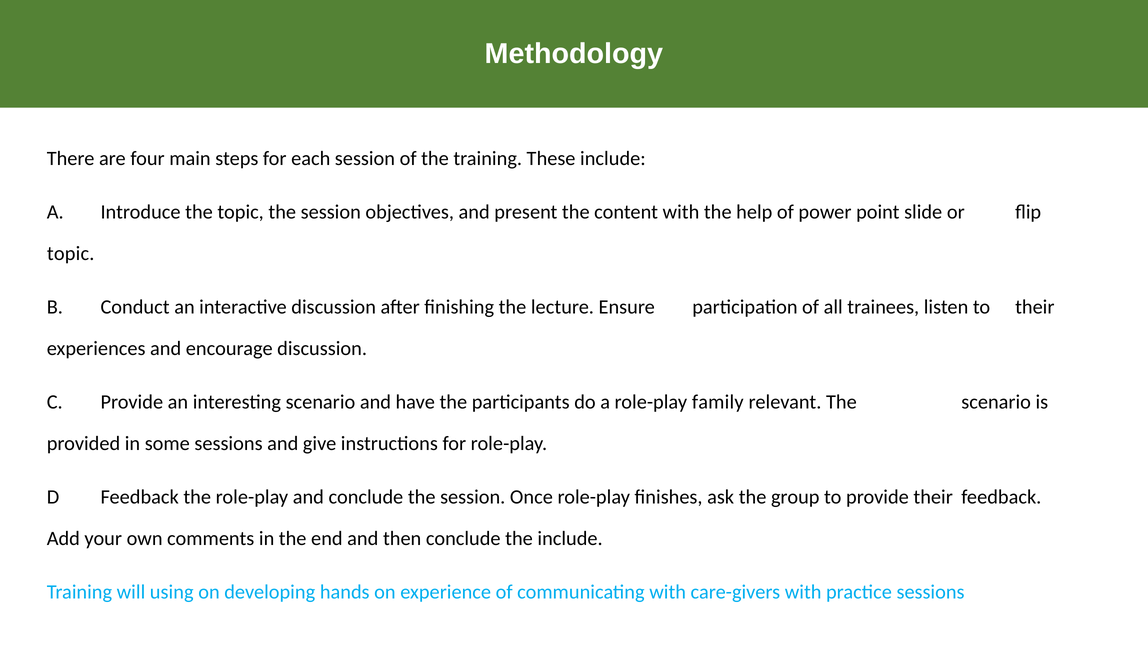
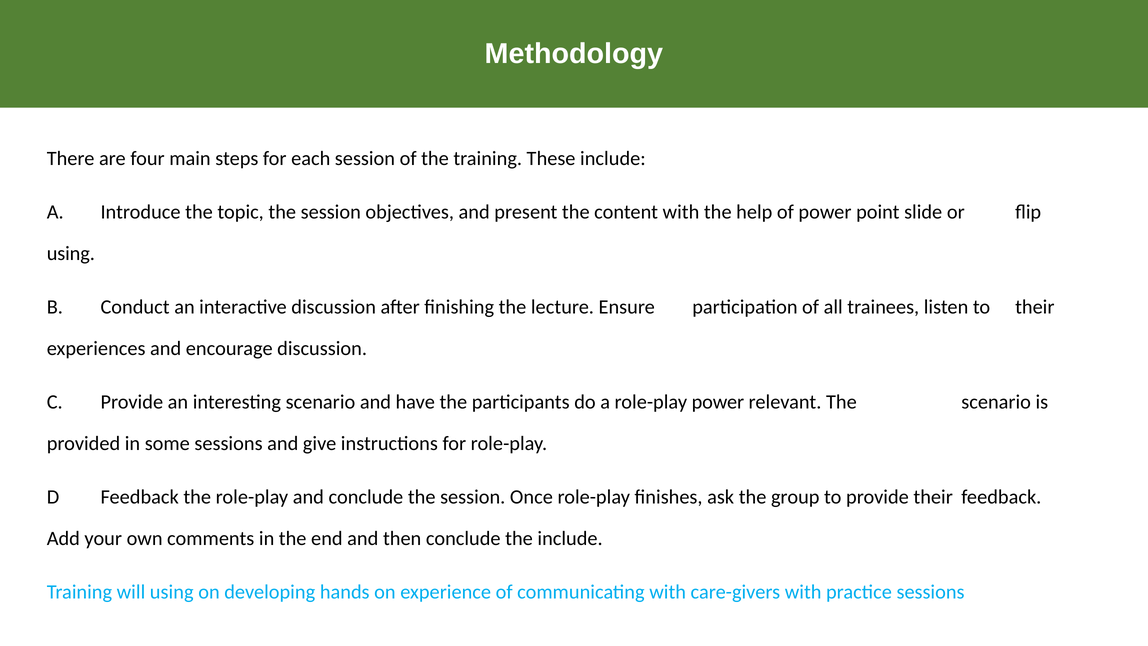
topic at (71, 253): topic -> using
role-play family: family -> power
